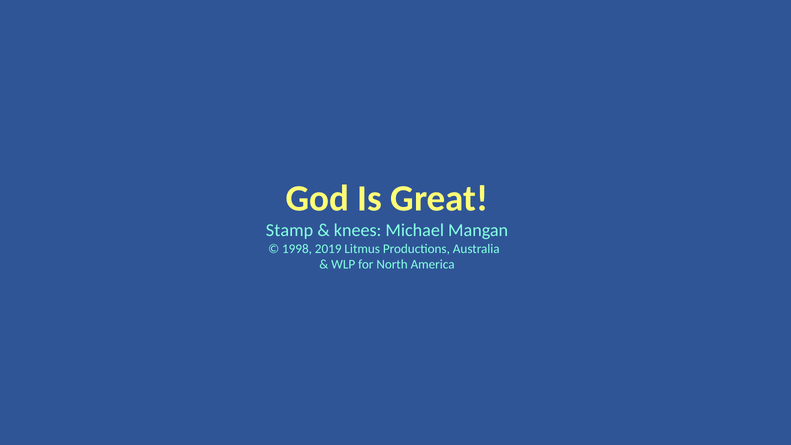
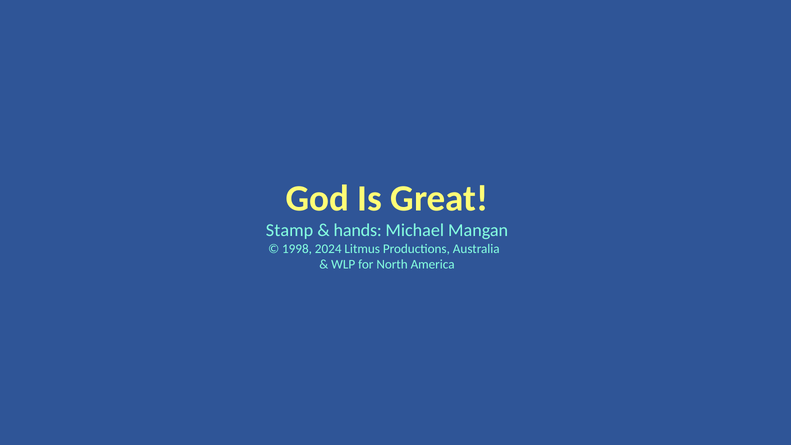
knees: knees -> hands
2019: 2019 -> 2024
